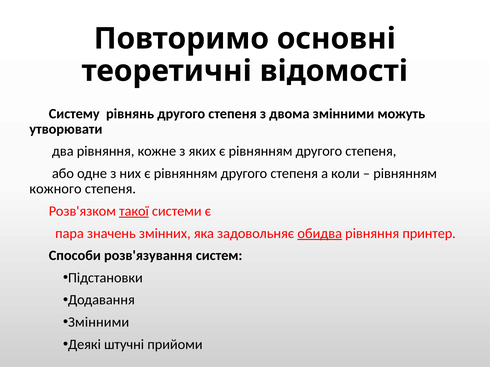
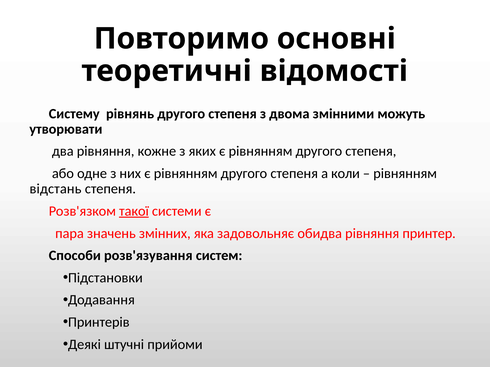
кожного: кожного -> відстань
обидва underline: present -> none
Змінними at (99, 323): Змінними -> Принтерів
